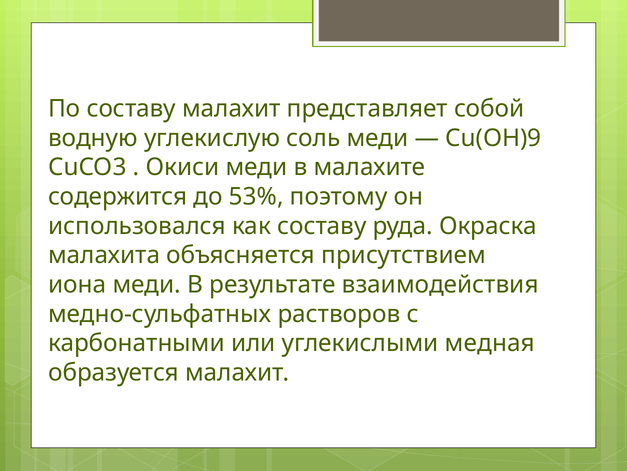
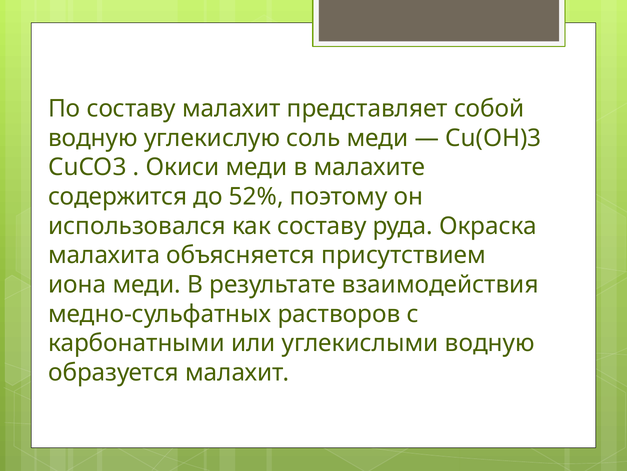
Cu(OH)9: Cu(OH)9 -> Cu(OH)3
53%: 53% -> 52%
углекислыми медная: медная -> водную
